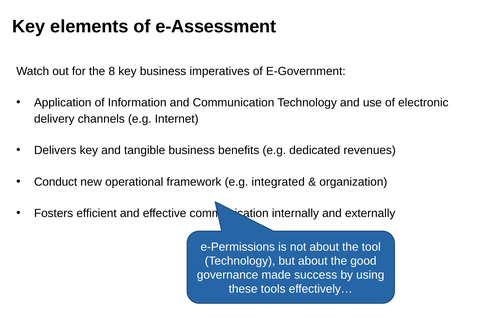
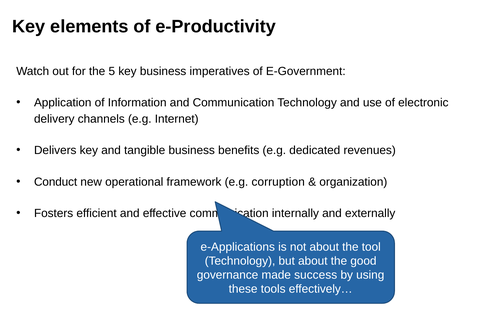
e-Assessment: e-Assessment -> e-Productivity
8: 8 -> 5
integrated: integrated -> corruption
e-Permissions: e-Permissions -> e-Applications
